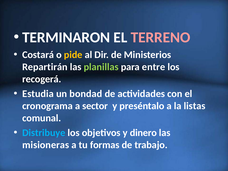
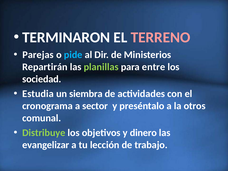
Costará: Costará -> Parejas
pide colour: yellow -> light blue
recogerá: recogerá -> sociedad
bondad: bondad -> siembra
listas: listas -> otros
Distribuye colour: light blue -> light green
misioneras: misioneras -> evangelizar
formas: formas -> lección
